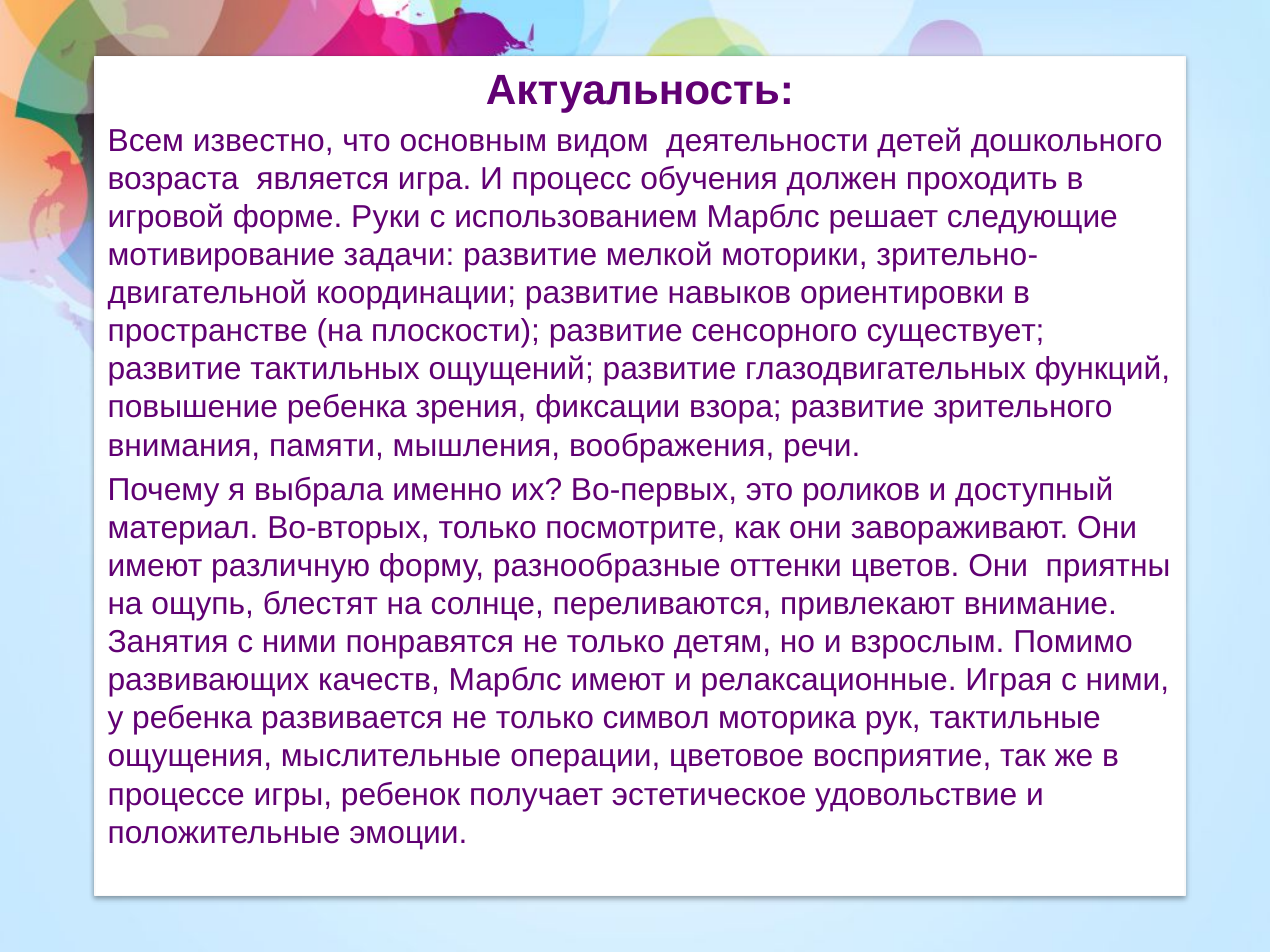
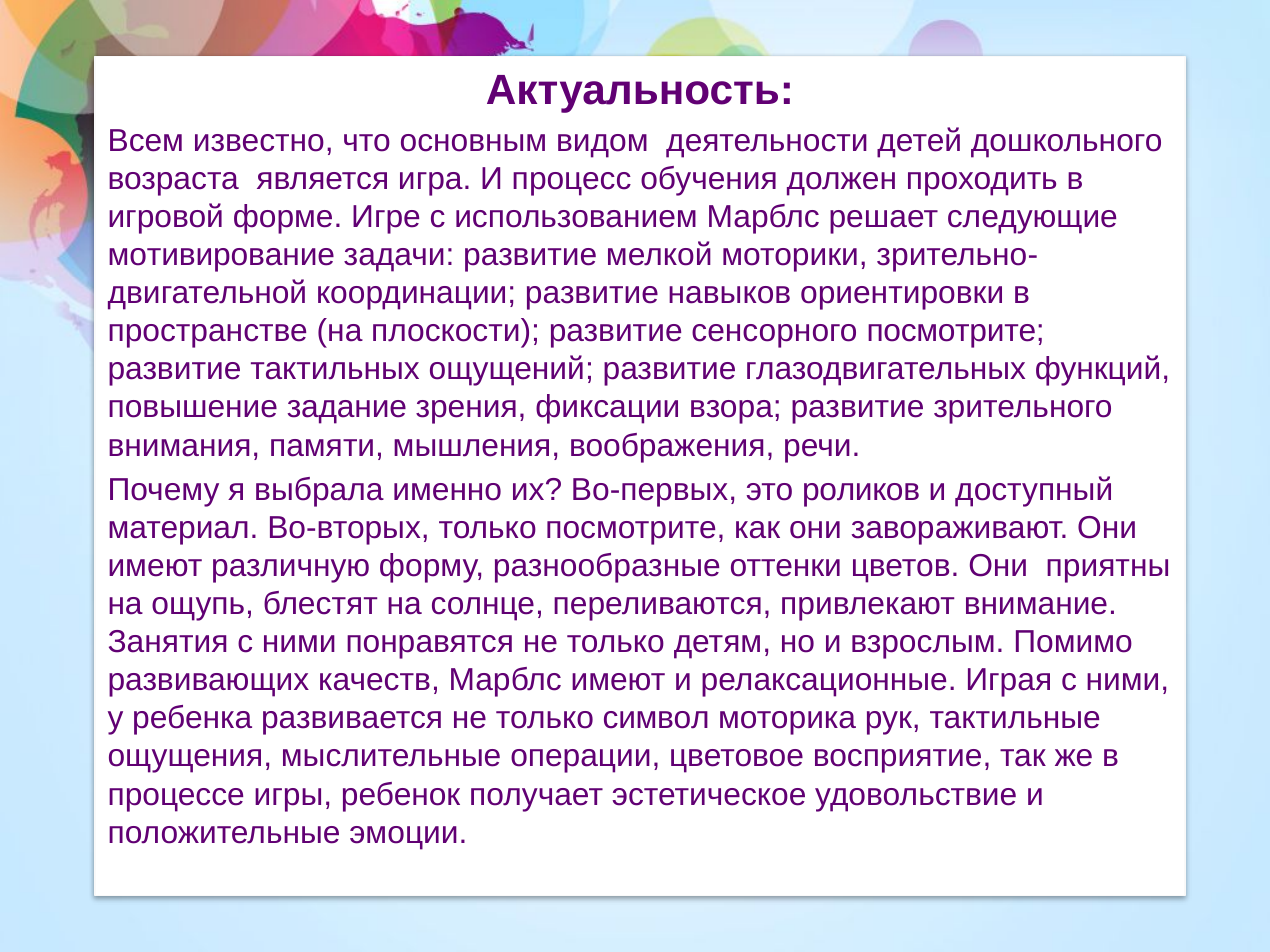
Руки: Руки -> Игре
сенсорного существует: существует -> посмотрите
повышение ребенка: ребенка -> задание
